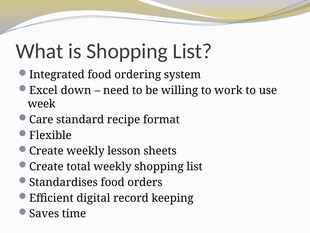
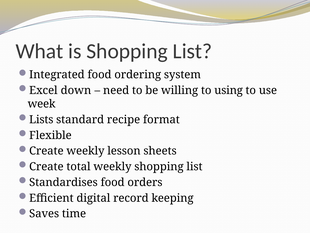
work: work -> using
Care: Care -> Lists
